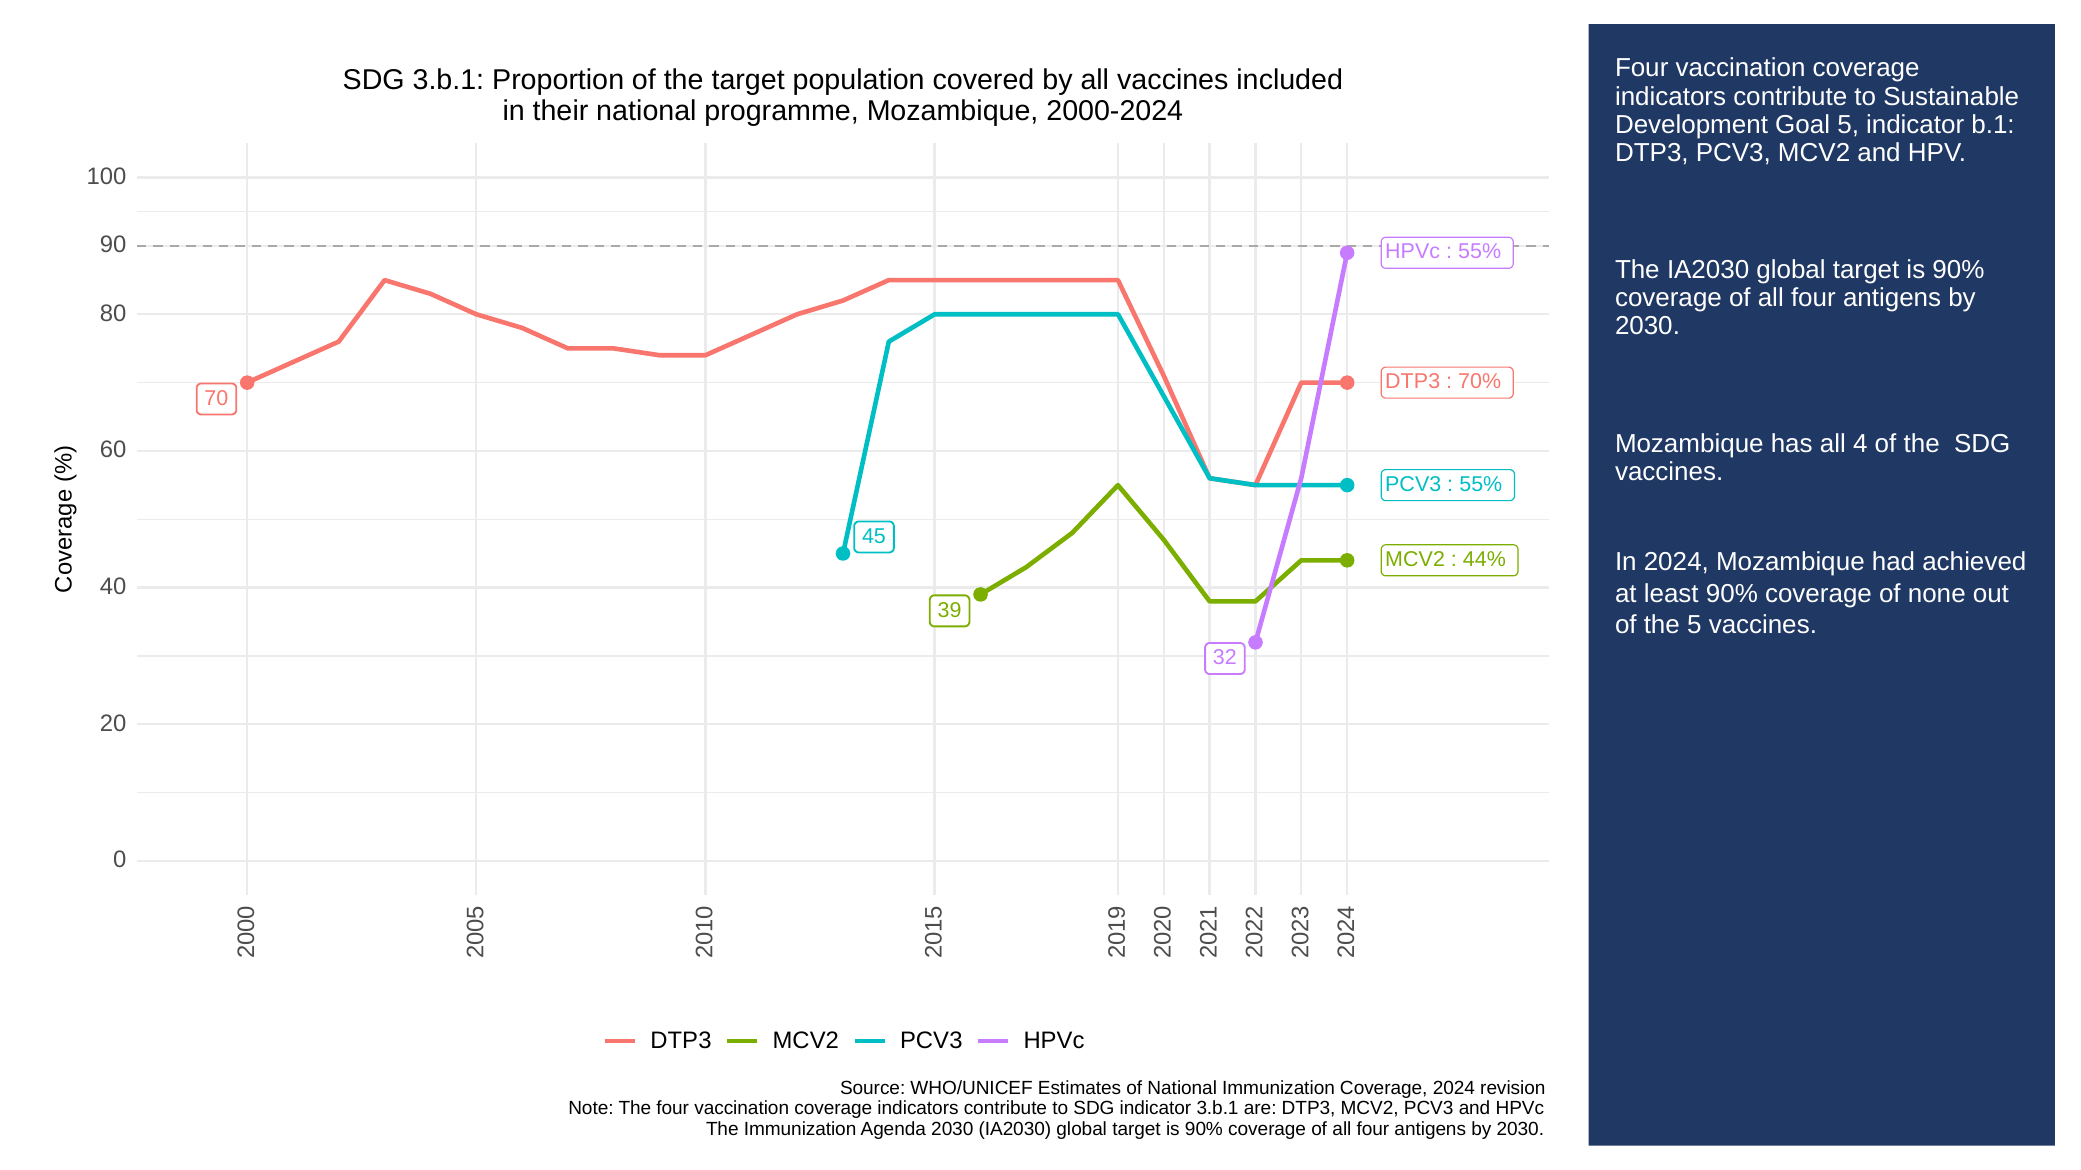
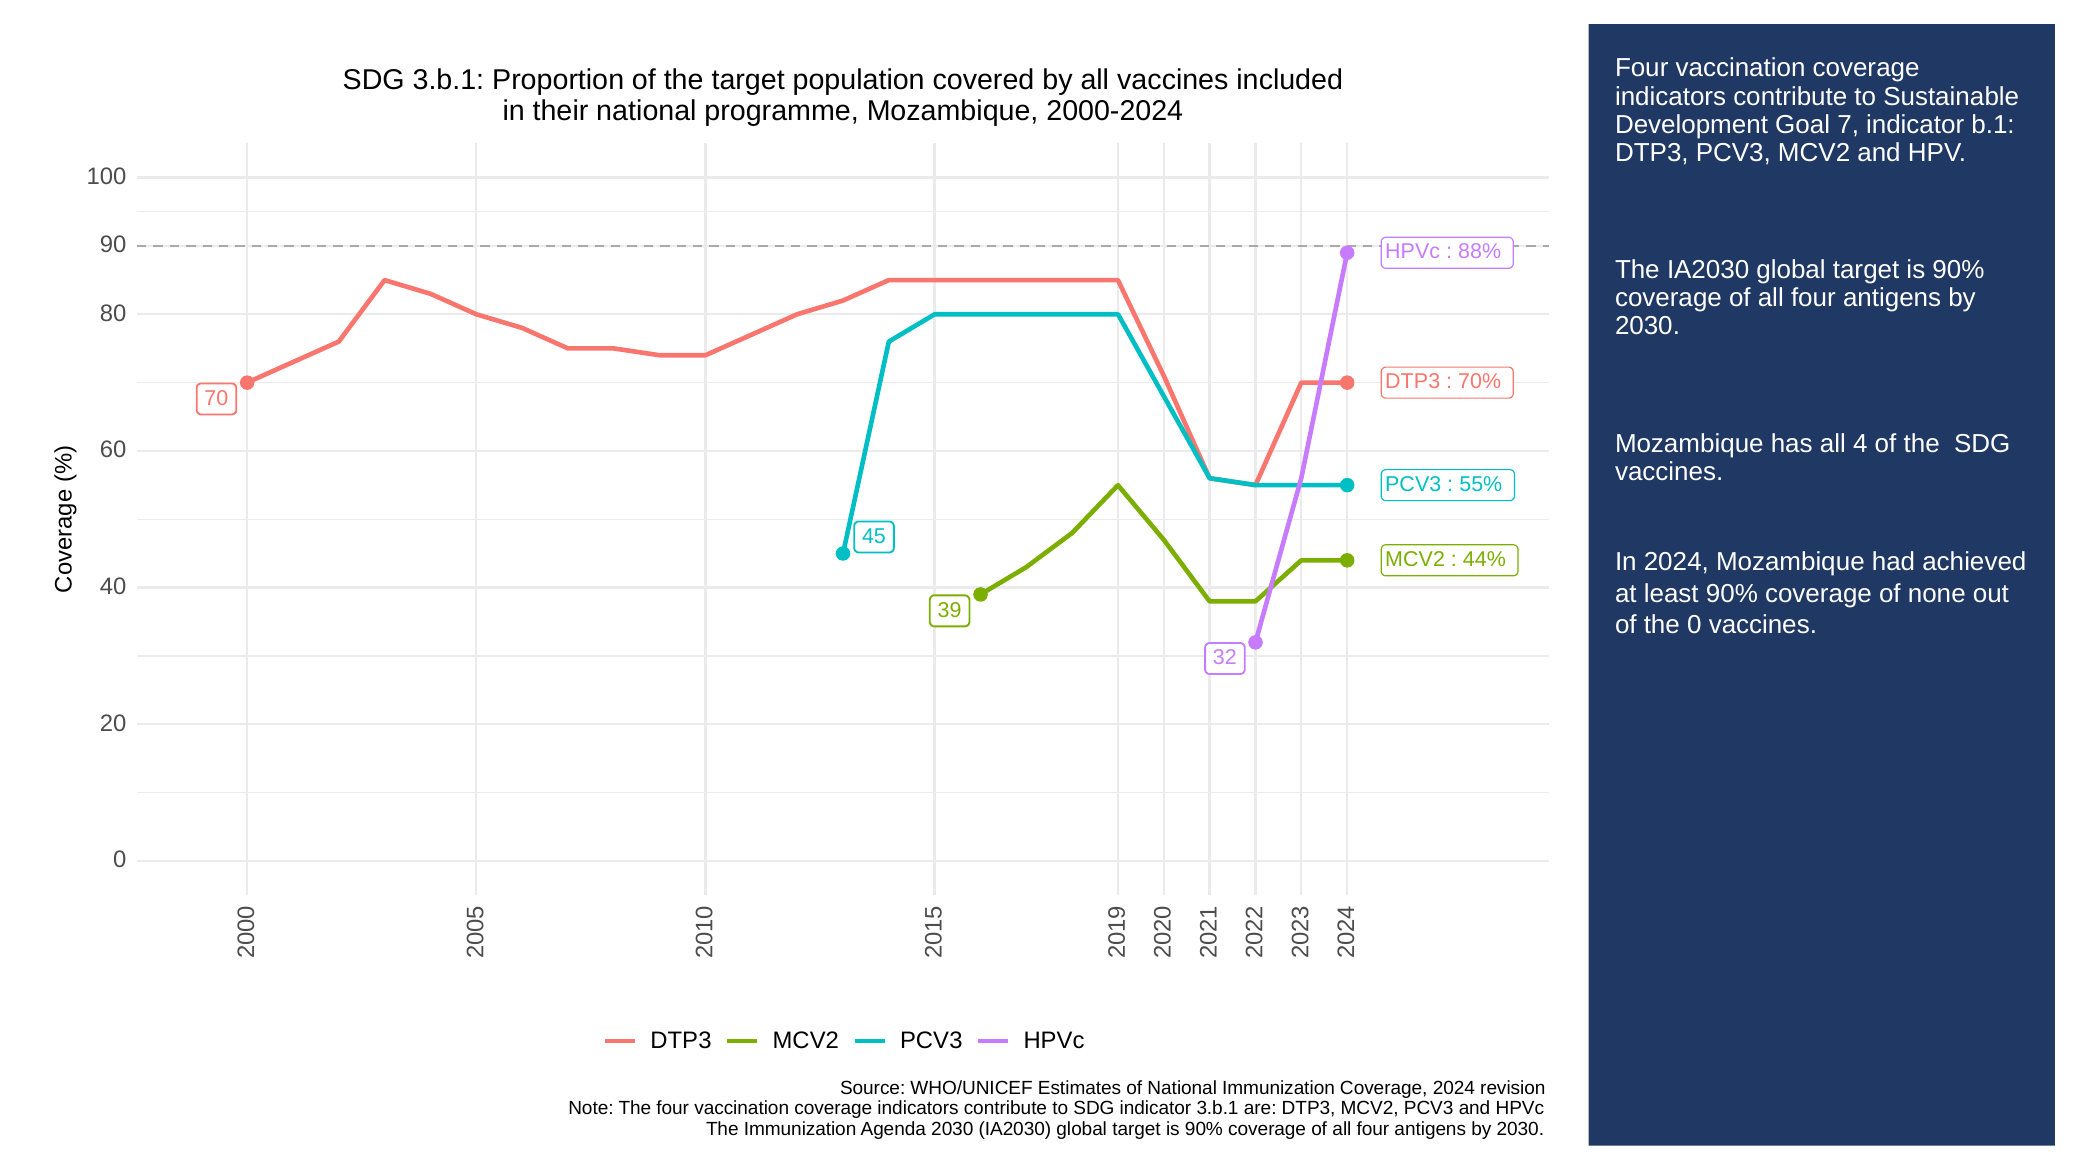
Goal 5: 5 -> 7
55% at (1480, 252): 55% -> 88%
the 5: 5 -> 0
